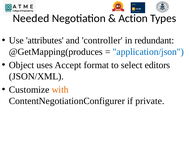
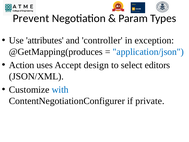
Needed: Needed -> Prevent
Action: Action -> Param
redundant: redundant -> exception
Object: Object -> Action
format: format -> design
with colour: orange -> blue
